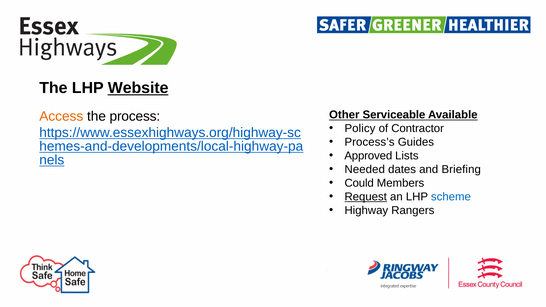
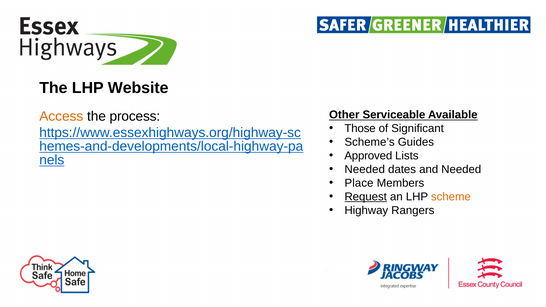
Website underline: present -> none
Policy: Policy -> Those
Contractor: Contractor -> Significant
Process’s: Process’s -> Scheme’s
and Briefing: Briefing -> Needed
Could: Could -> Place
scheme colour: blue -> orange
